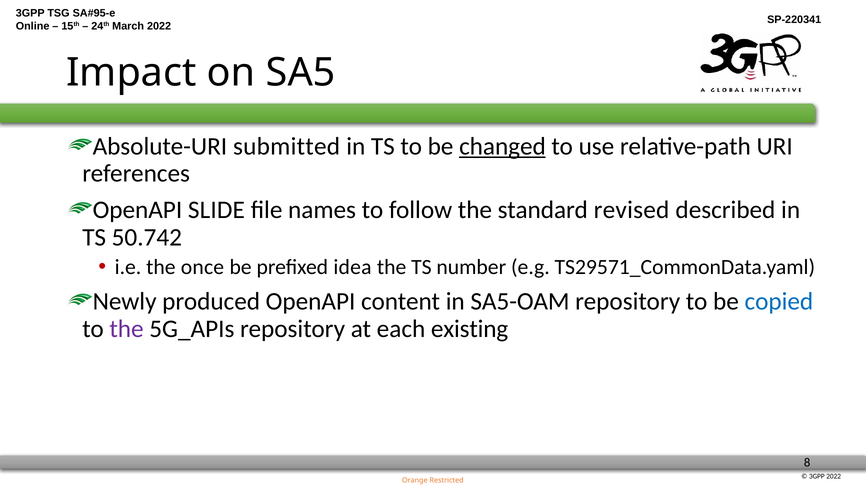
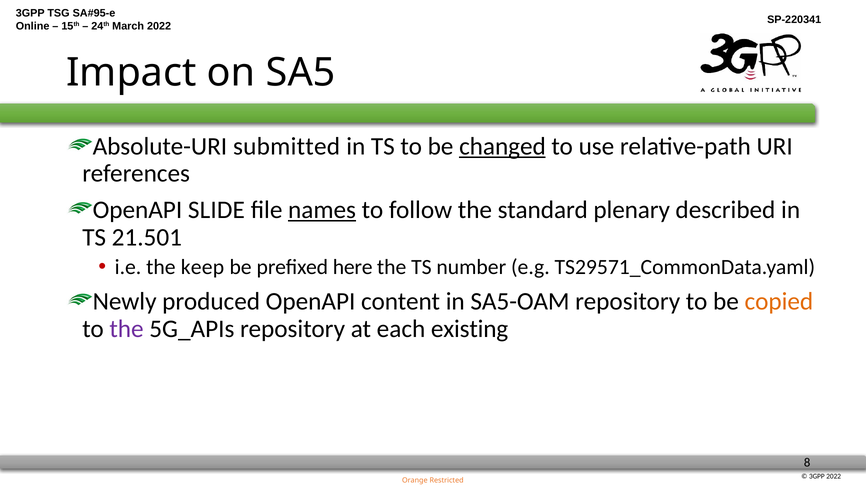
names underline: none -> present
revised: revised -> plenary
50.742: 50.742 -> 21.501
once: once -> keep
idea: idea -> here
copied colour: blue -> orange
